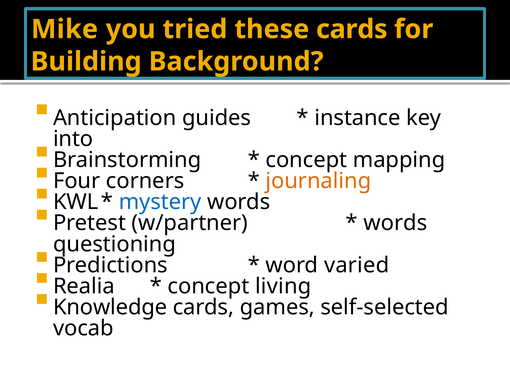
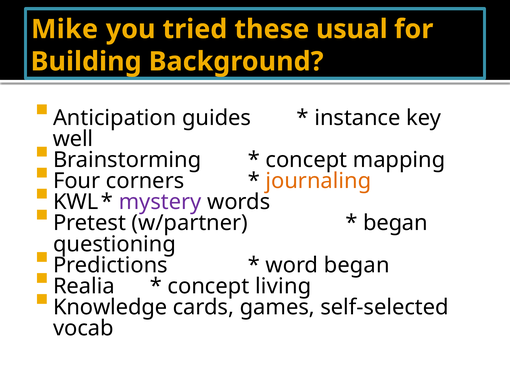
these cards: cards -> usual
into: into -> well
mystery colour: blue -> purple
words at (395, 223): words -> began
word varied: varied -> began
